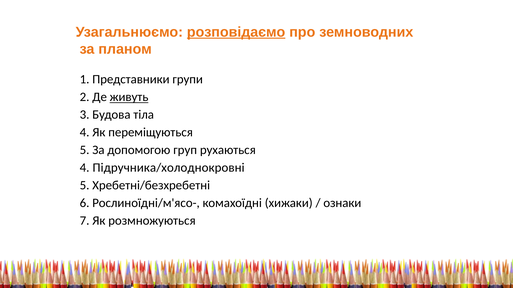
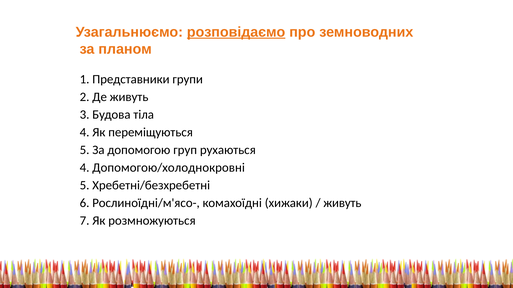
живуть at (129, 97) underline: present -> none
Підручника/холоднокровні: Підручника/холоднокровні -> Допомогою/холоднокровні
ознаки at (342, 203): ознаки -> живуть
